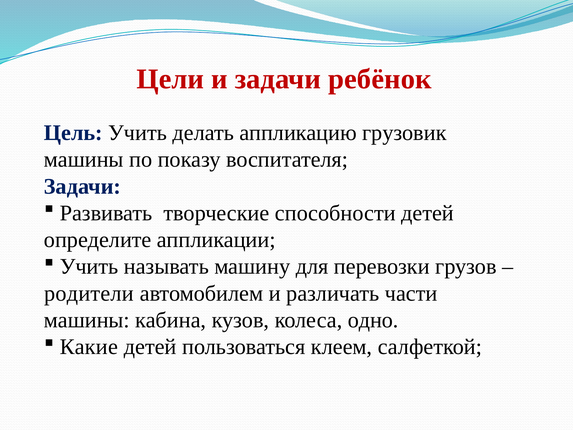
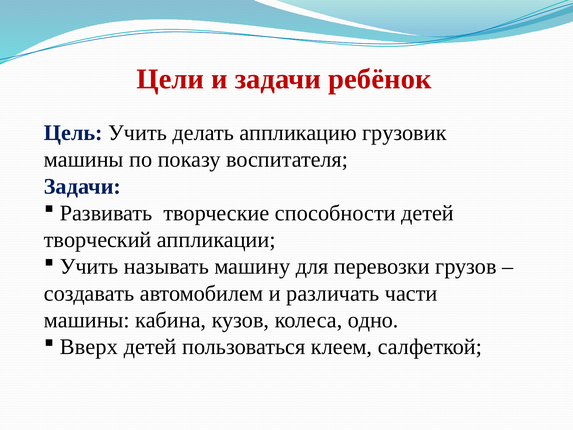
определите: определите -> творческий
родители: родители -> создавать
Какие: Какие -> Вверх
